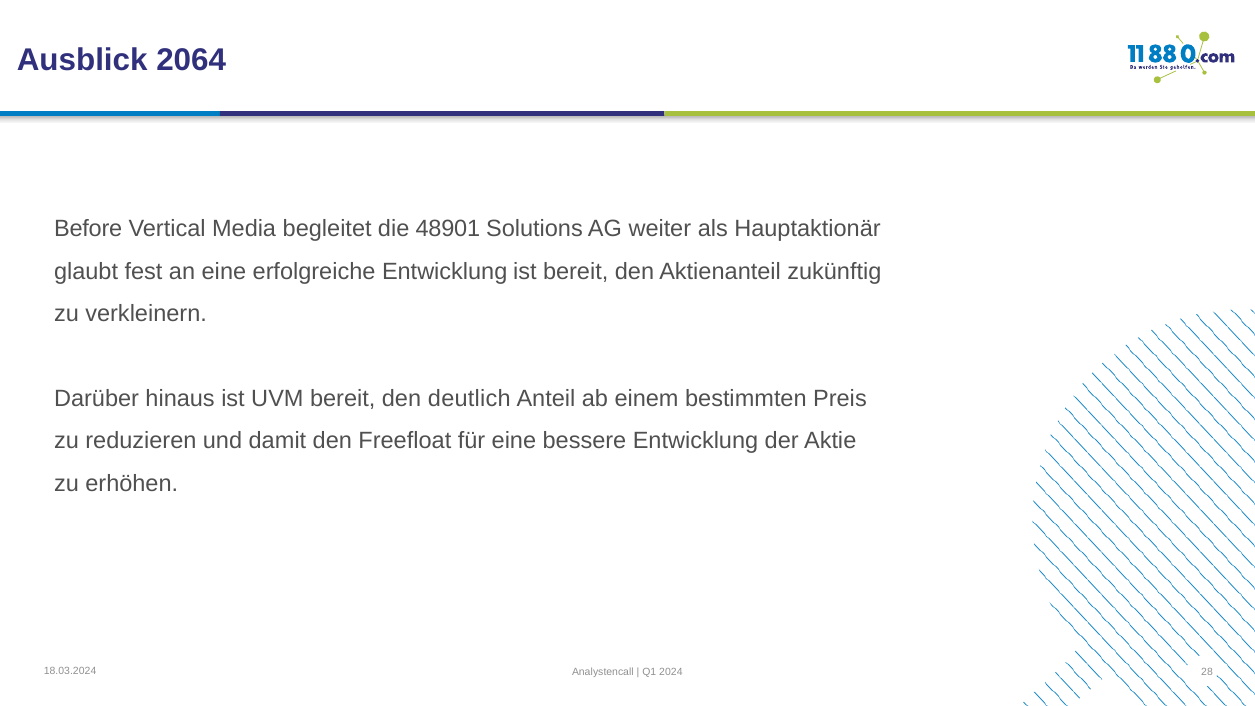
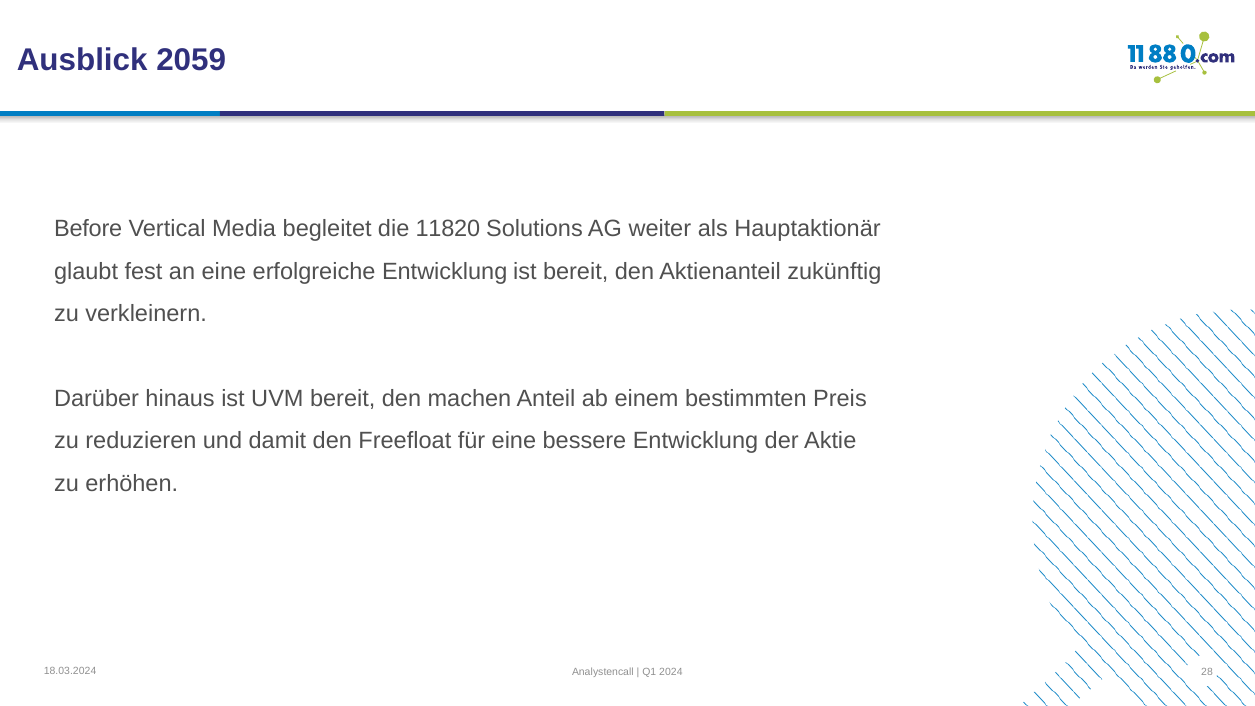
2064: 2064 -> 2059
48901: 48901 -> 11820
deutlich: deutlich -> machen
